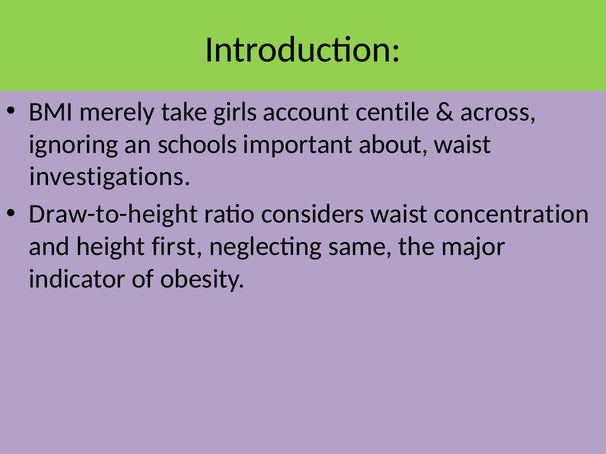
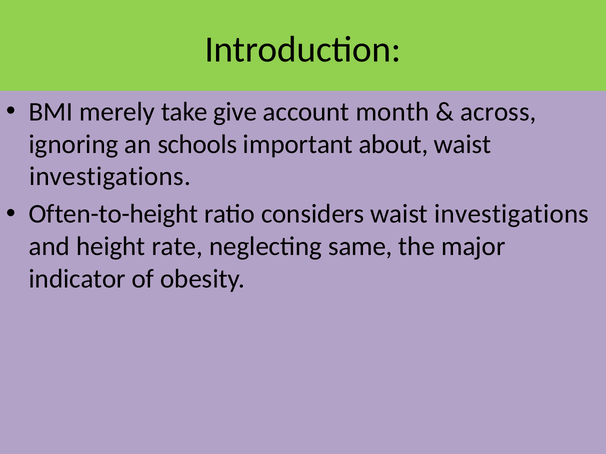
girls: girls -> give
centile: centile -> month
Draw-to-height: Draw-to-height -> Often-to-height
considers waist concentration: concentration -> investigations
first: first -> rate
